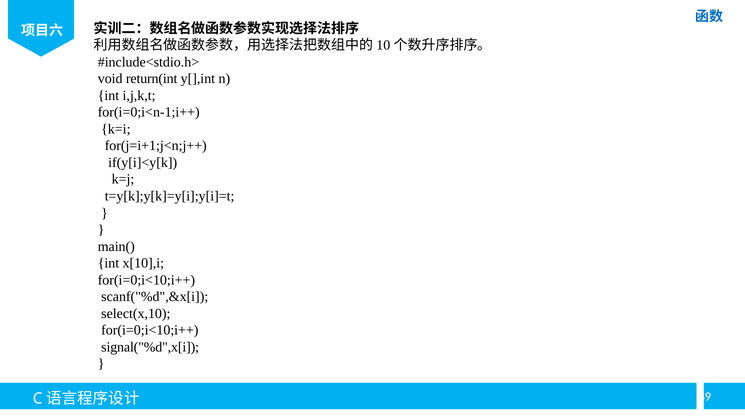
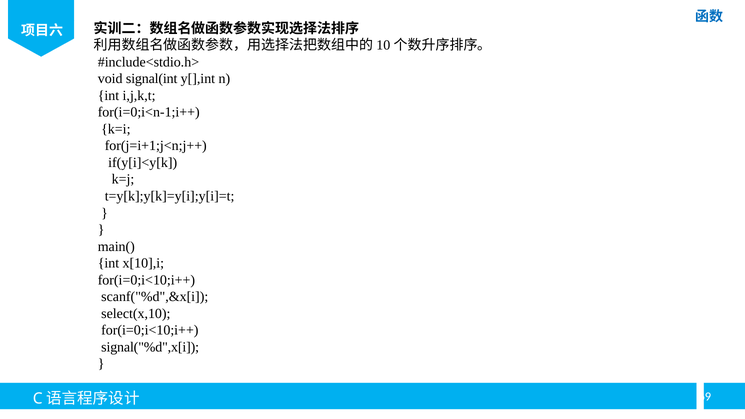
return(int: return(int -> signal(int
